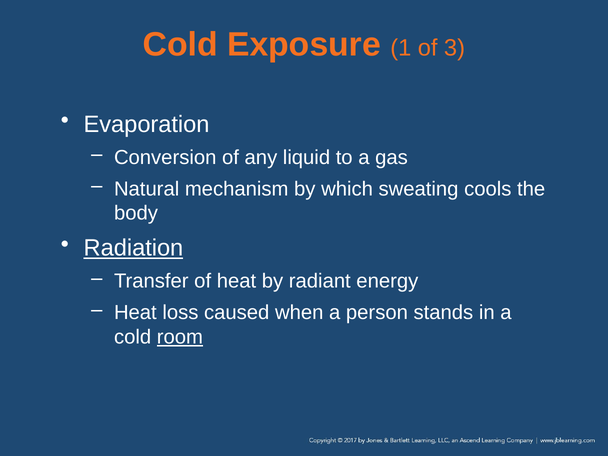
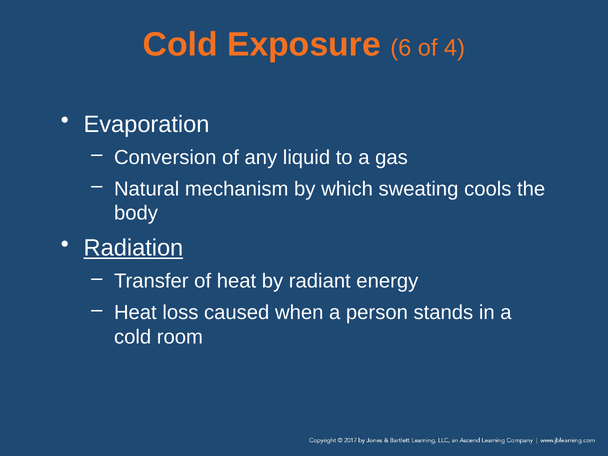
1: 1 -> 6
3: 3 -> 4
room underline: present -> none
